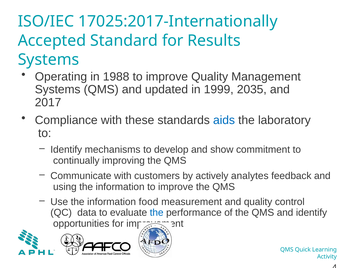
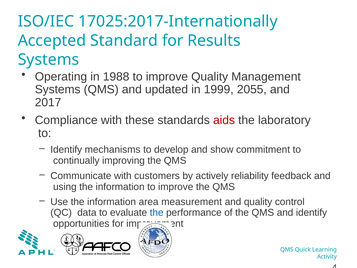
2035: 2035 -> 2055
aids colour: blue -> red
analytes: analytes -> reliability
food: food -> area
